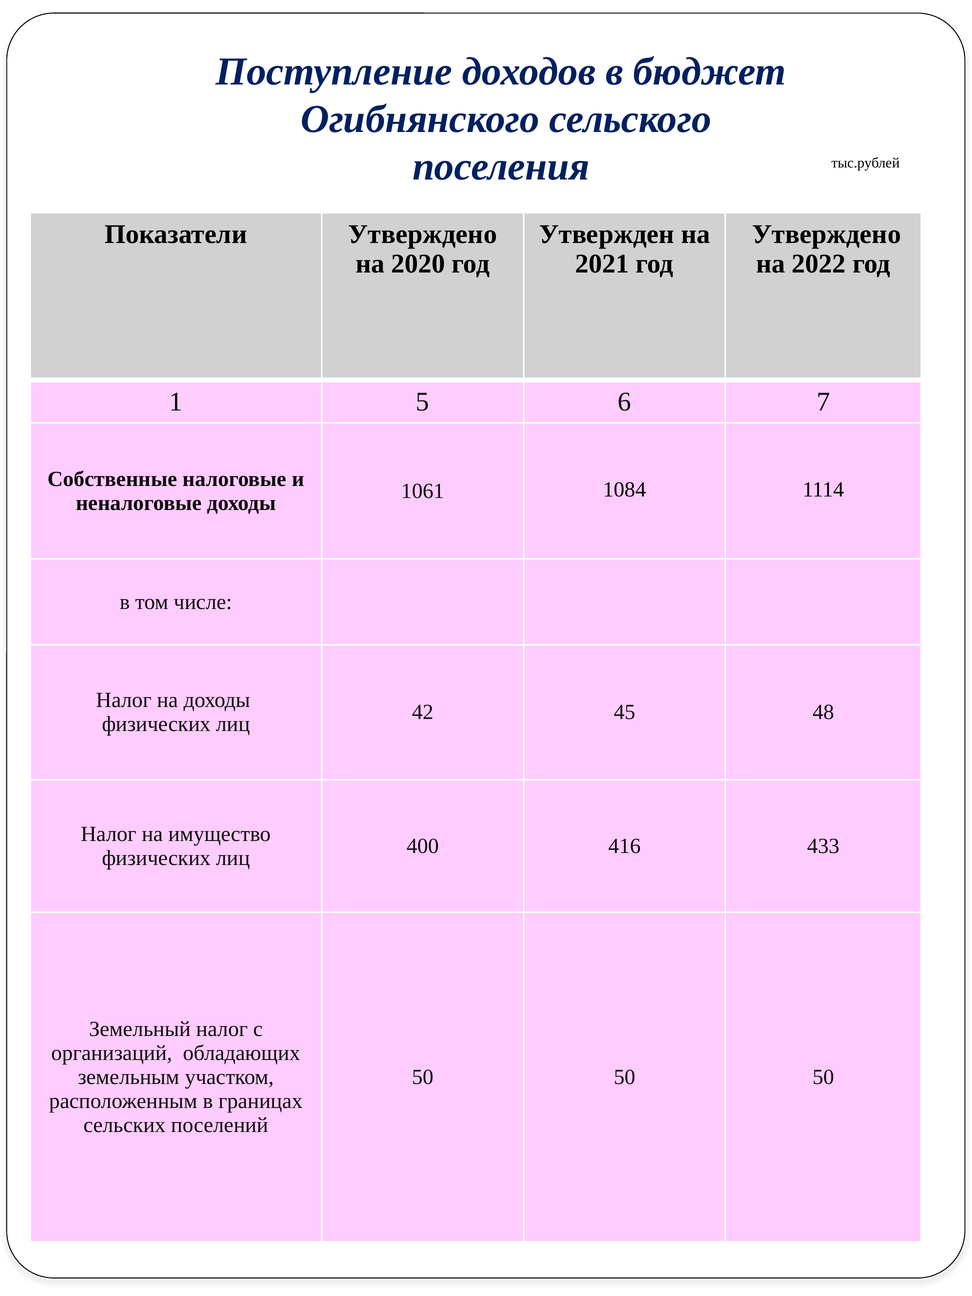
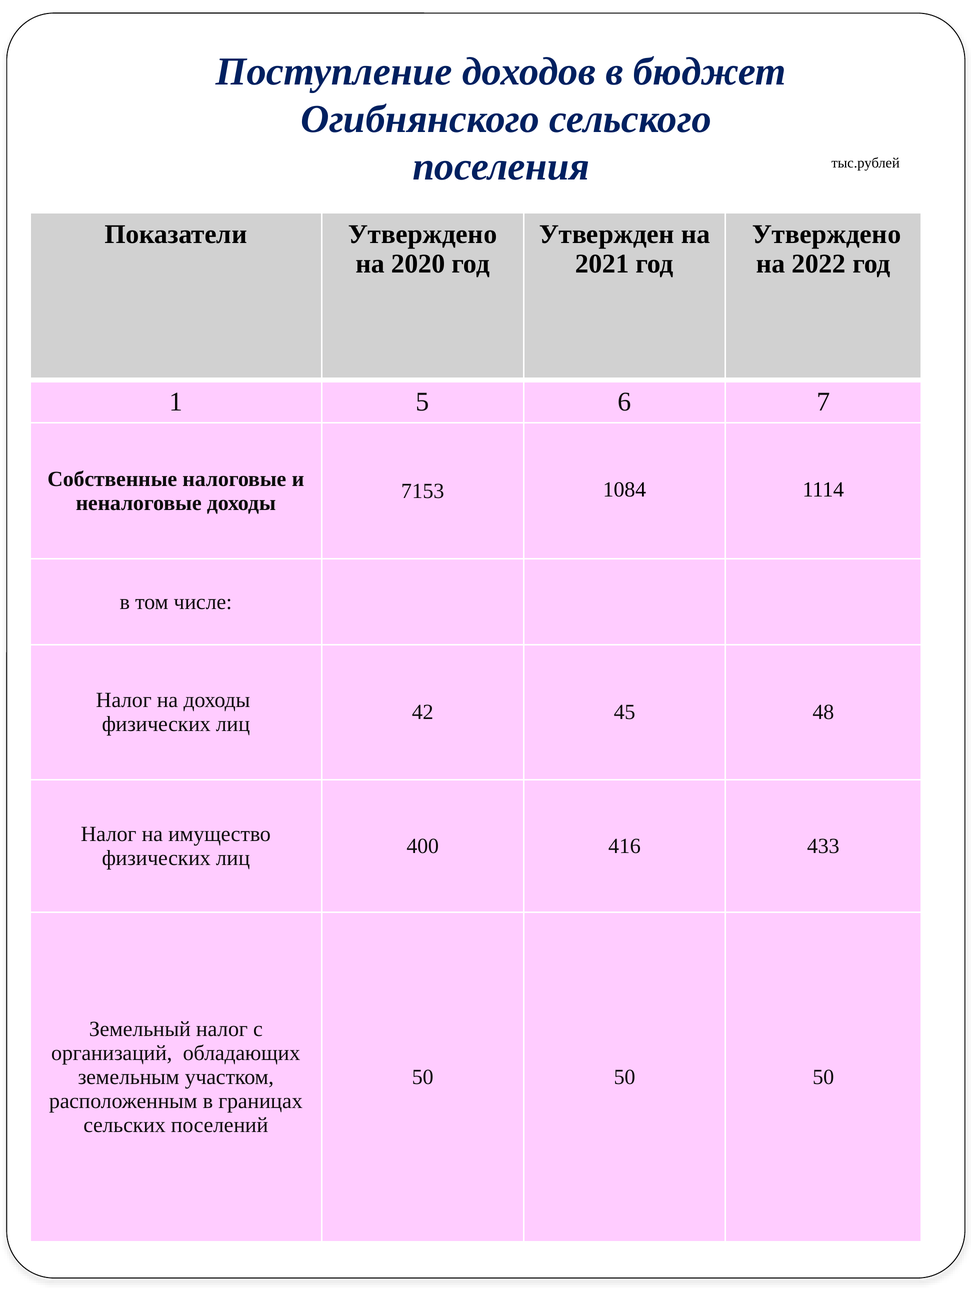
1061: 1061 -> 7153
